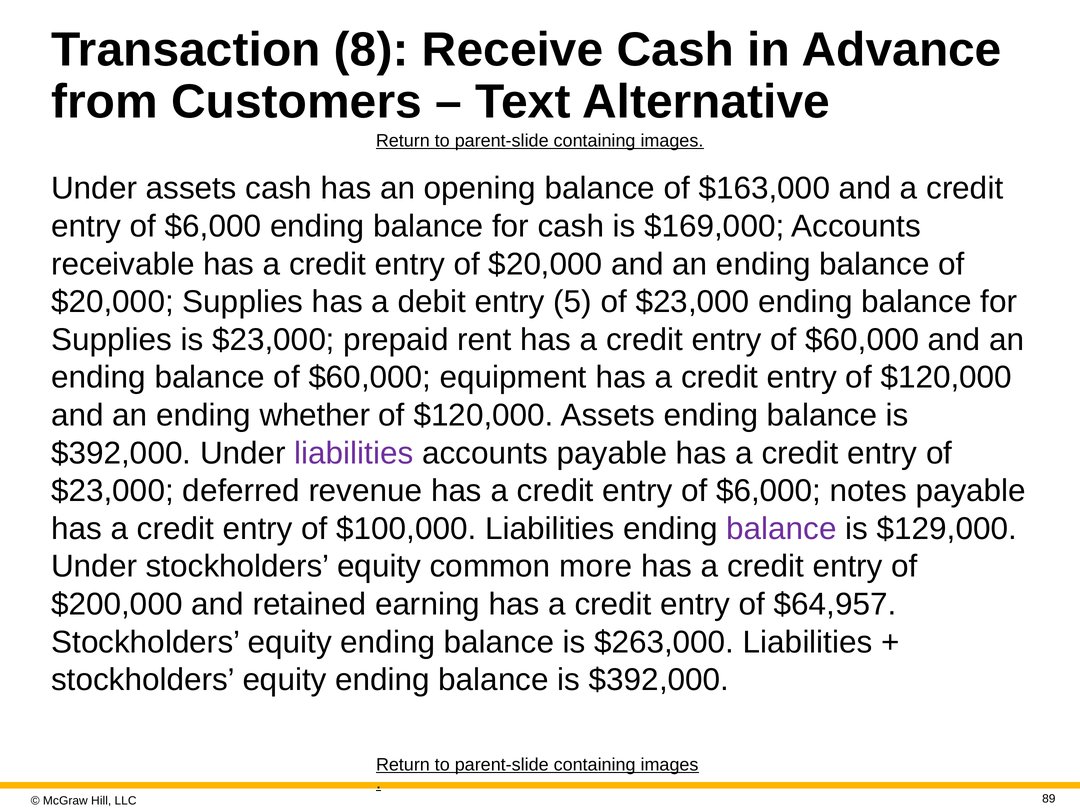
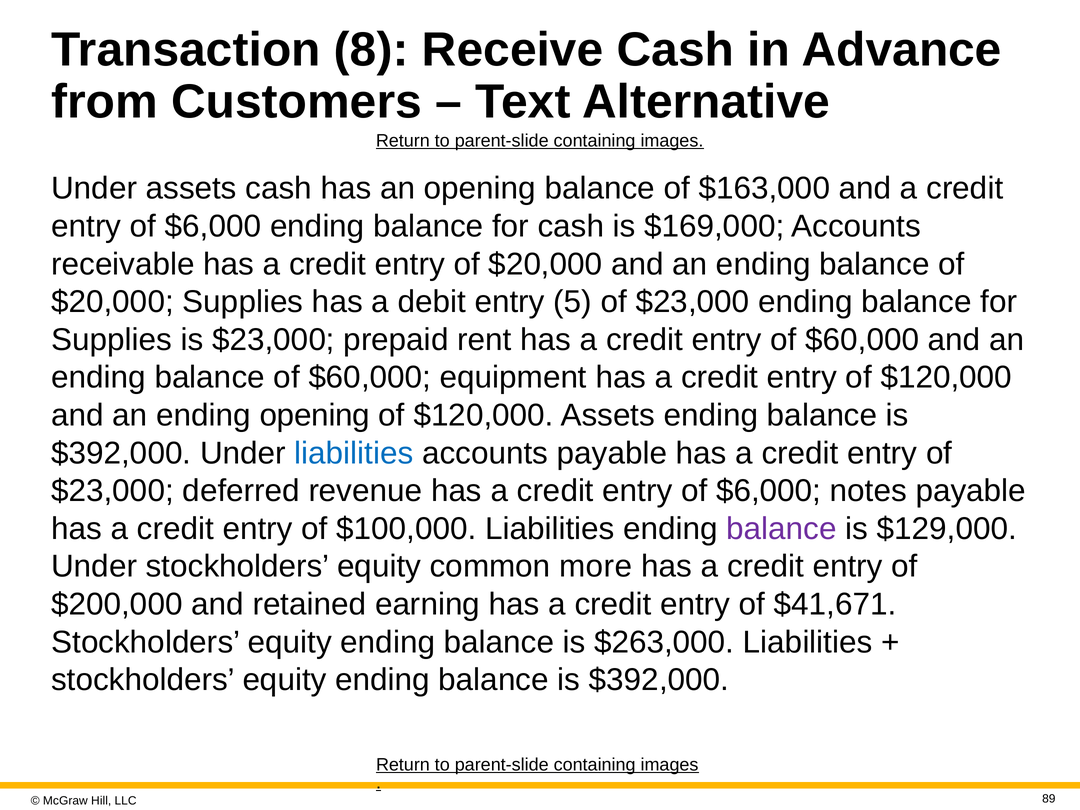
ending whether: whether -> opening
liabilities at (354, 453) colour: purple -> blue
$64,957: $64,957 -> $41,671
